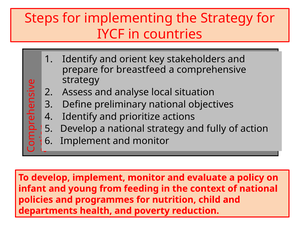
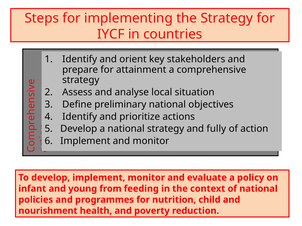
breastfeed: breastfeed -> attainment
departments: departments -> nourishment
